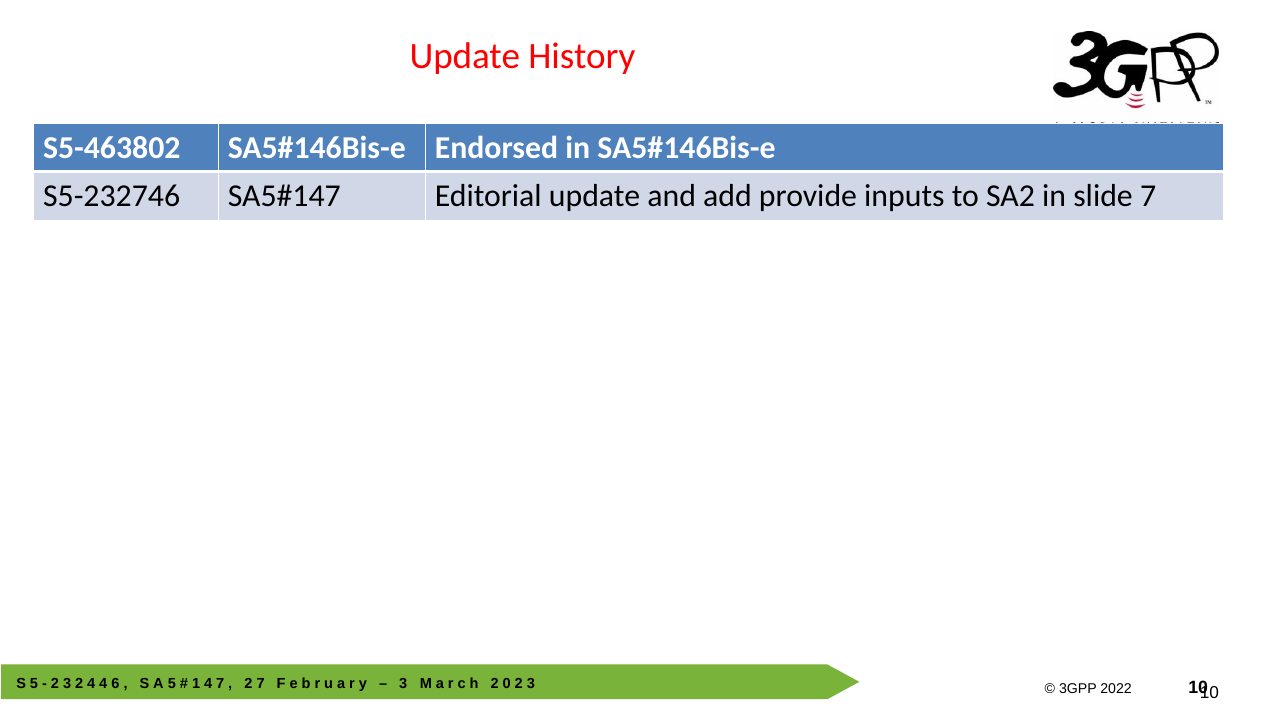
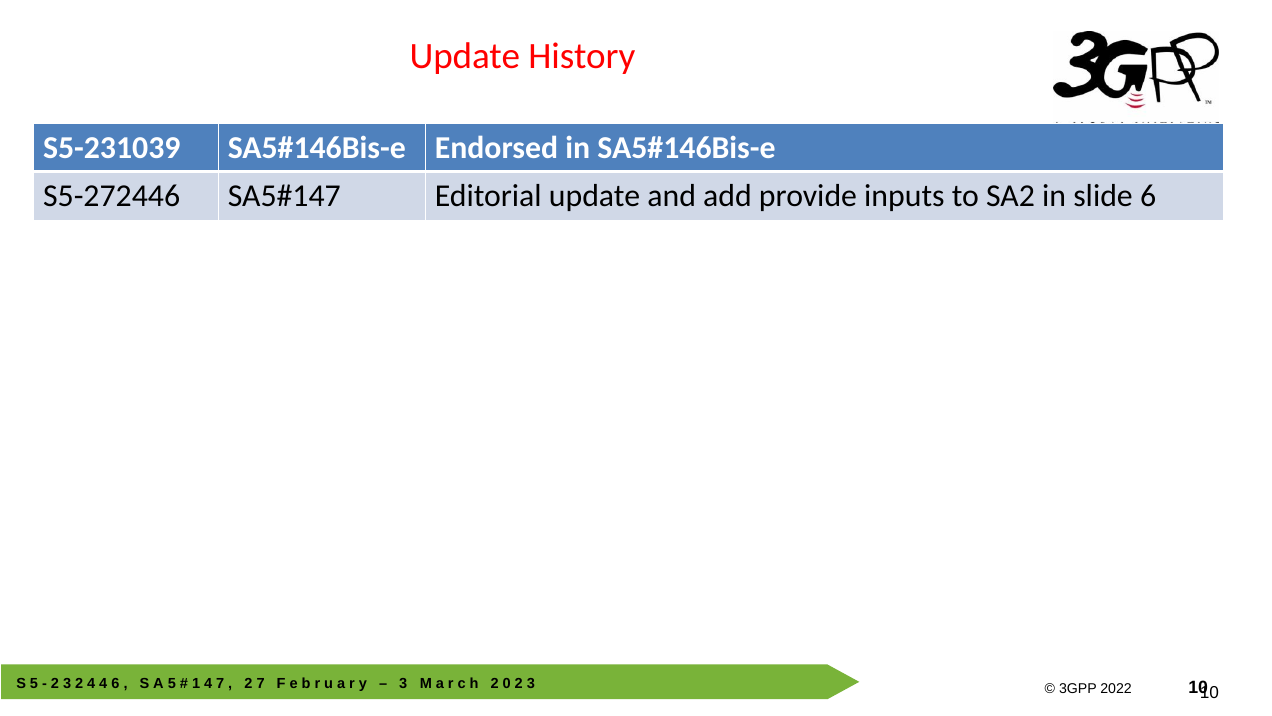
S5-463802: S5-463802 -> S5-231039
S5-232746: S5-232746 -> S5-272446
slide 7: 7 -> 6
